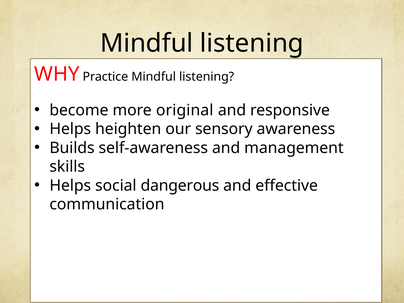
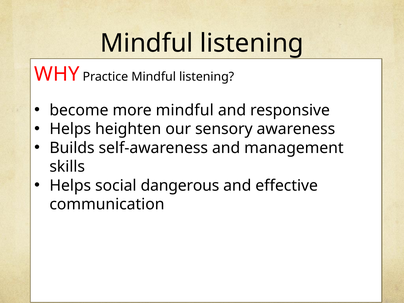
more original: original -> mindful
